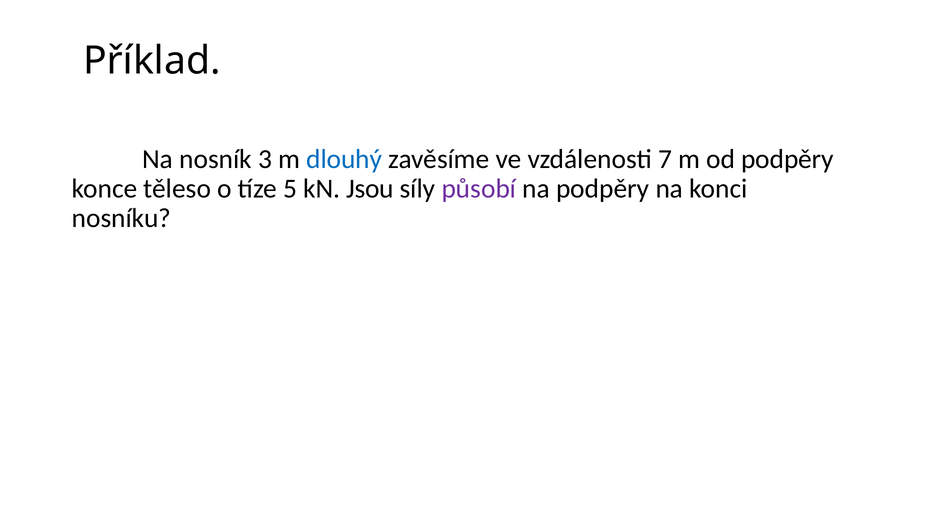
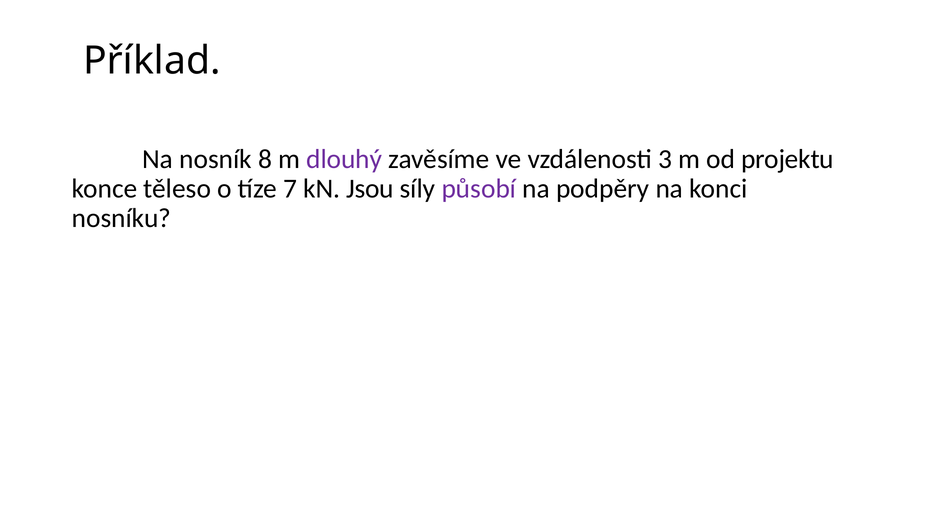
3: 3 -> 8
dlouhý colour: blue -> purple
7: 7 -> 3
od podpěry: podpěry -> projektu
5: 5 -> 7
